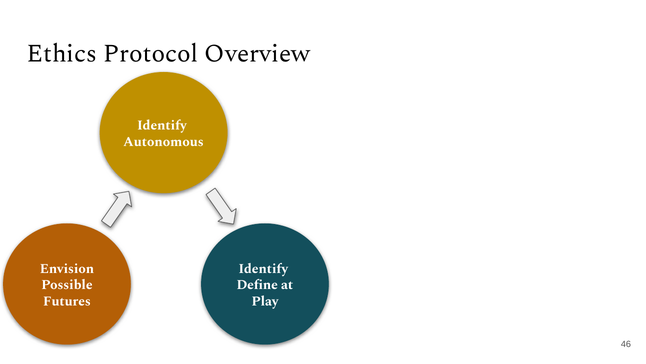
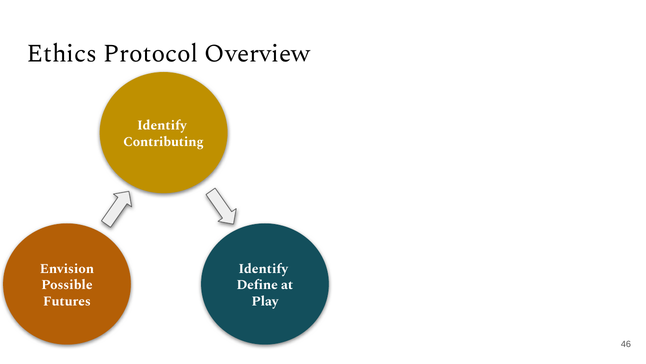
Autonomous: Autonomous -> Contributing
